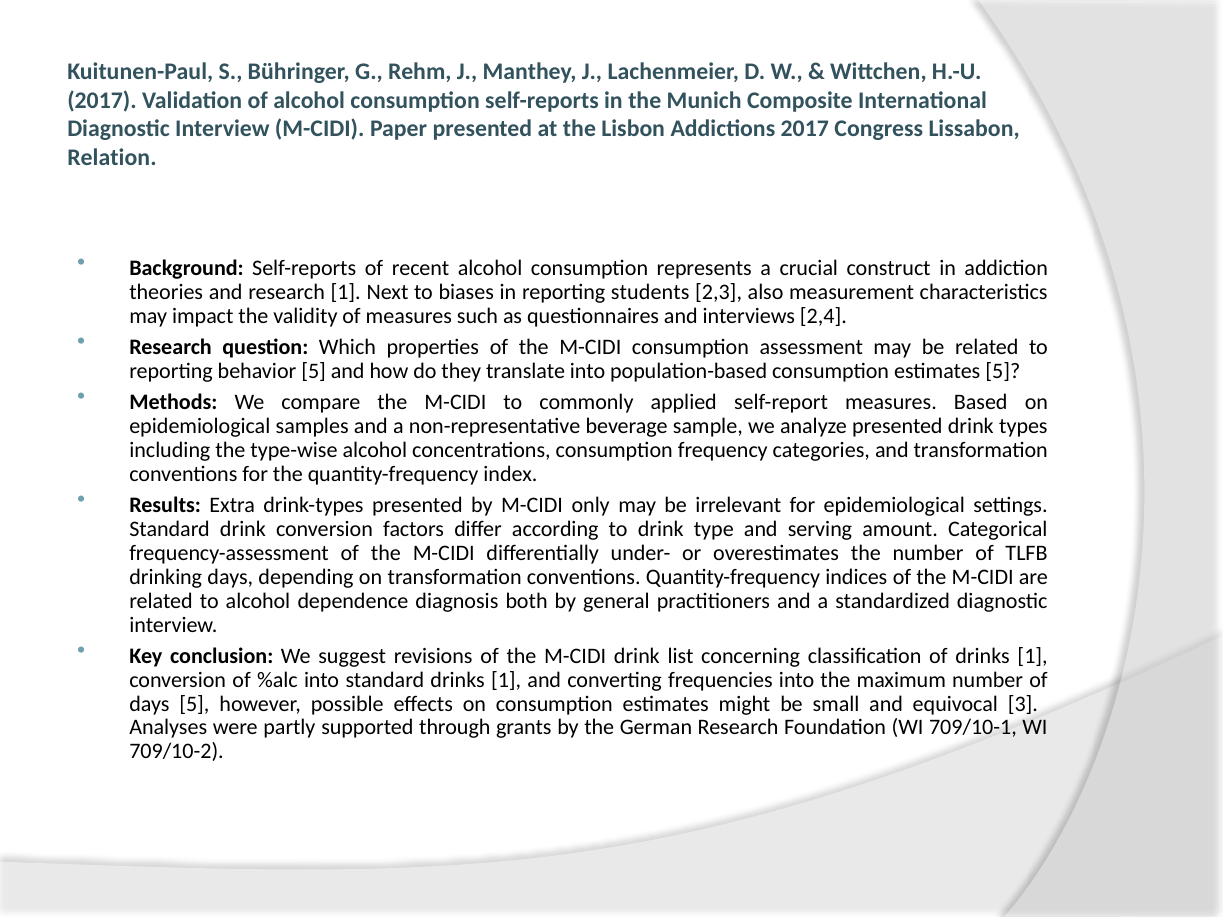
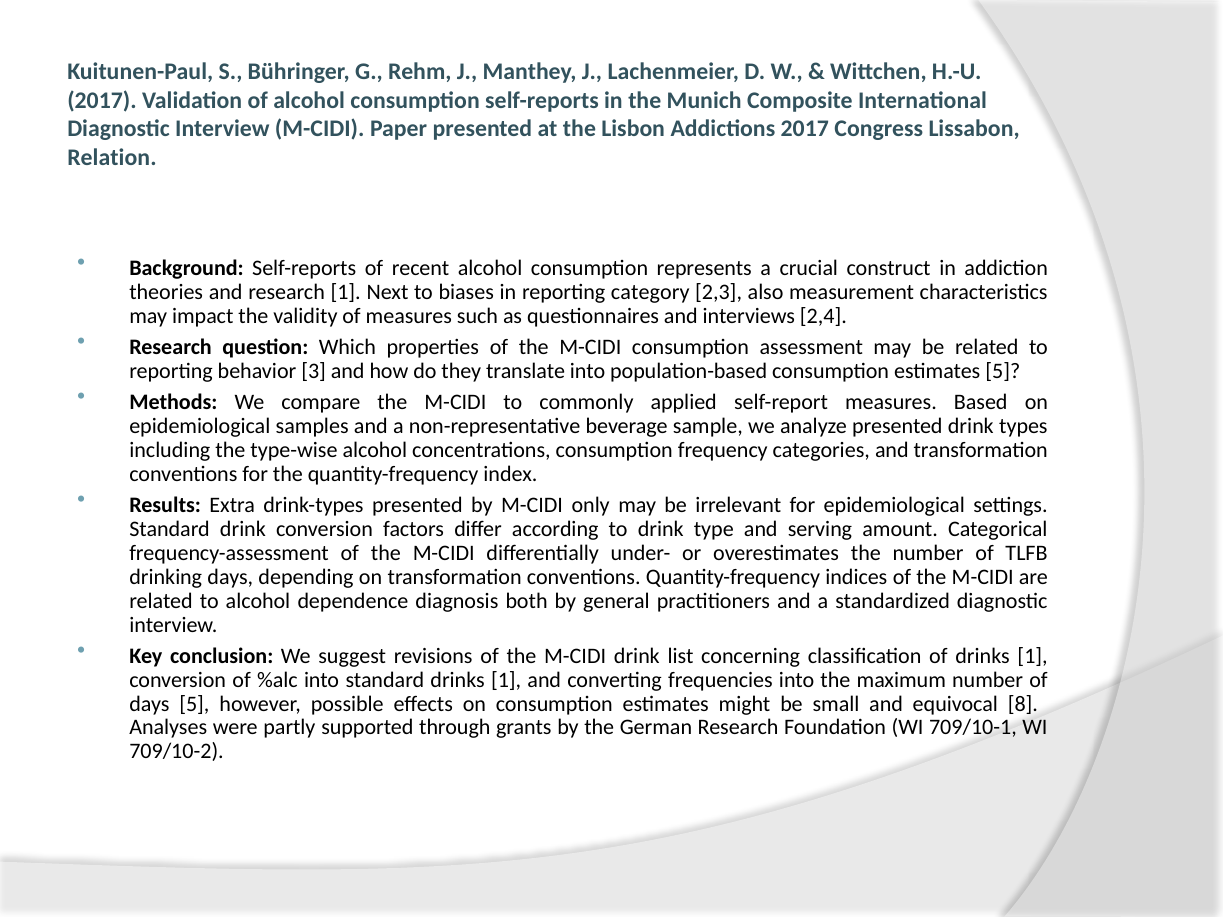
students: students -> category
behavior 5: 5 -> 3
3: 3 -> 8
